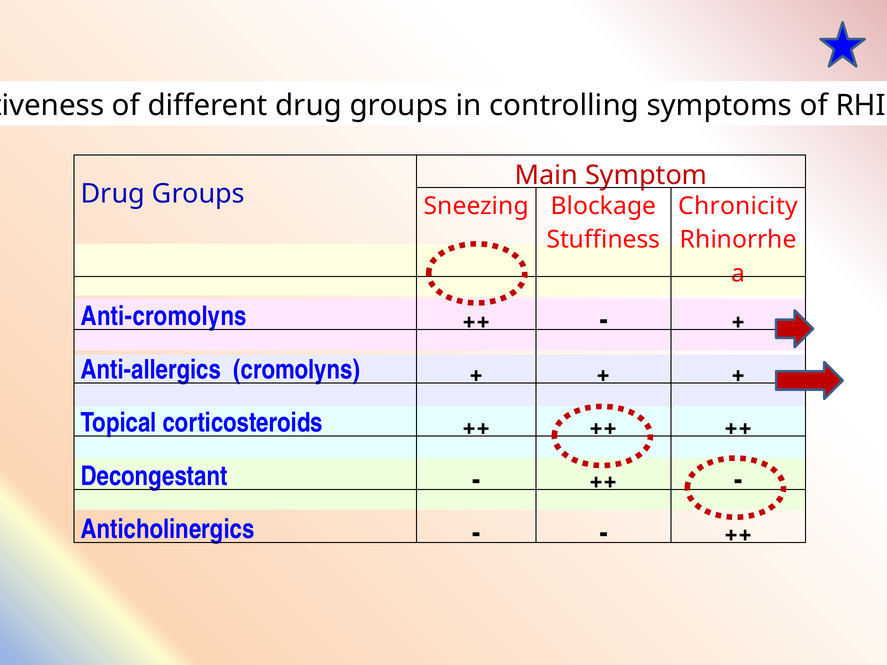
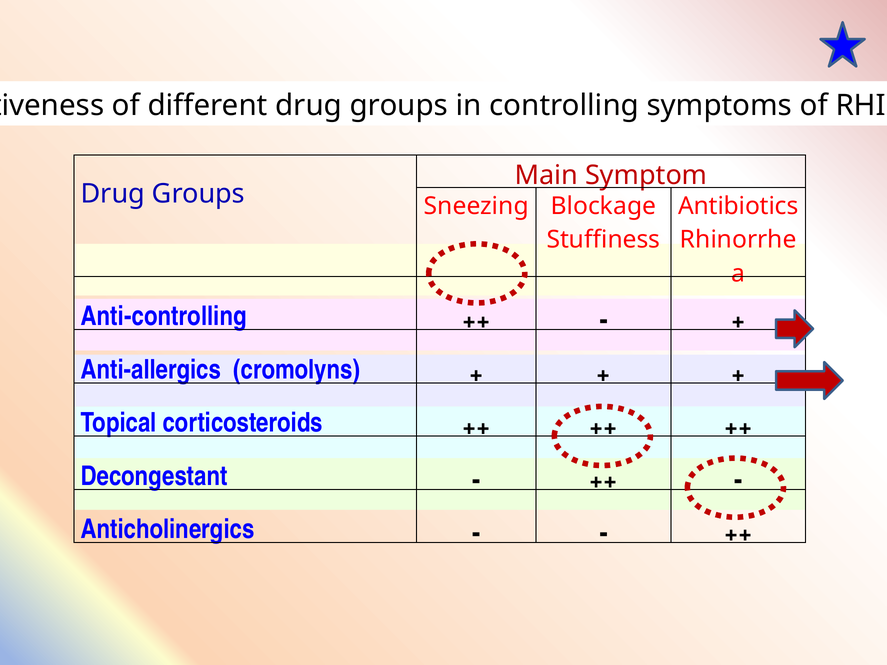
Chronicity: Chronicity -> Antibiotics
Anti-cromolyns: Anti-cromolyns -> Anti-controlling
